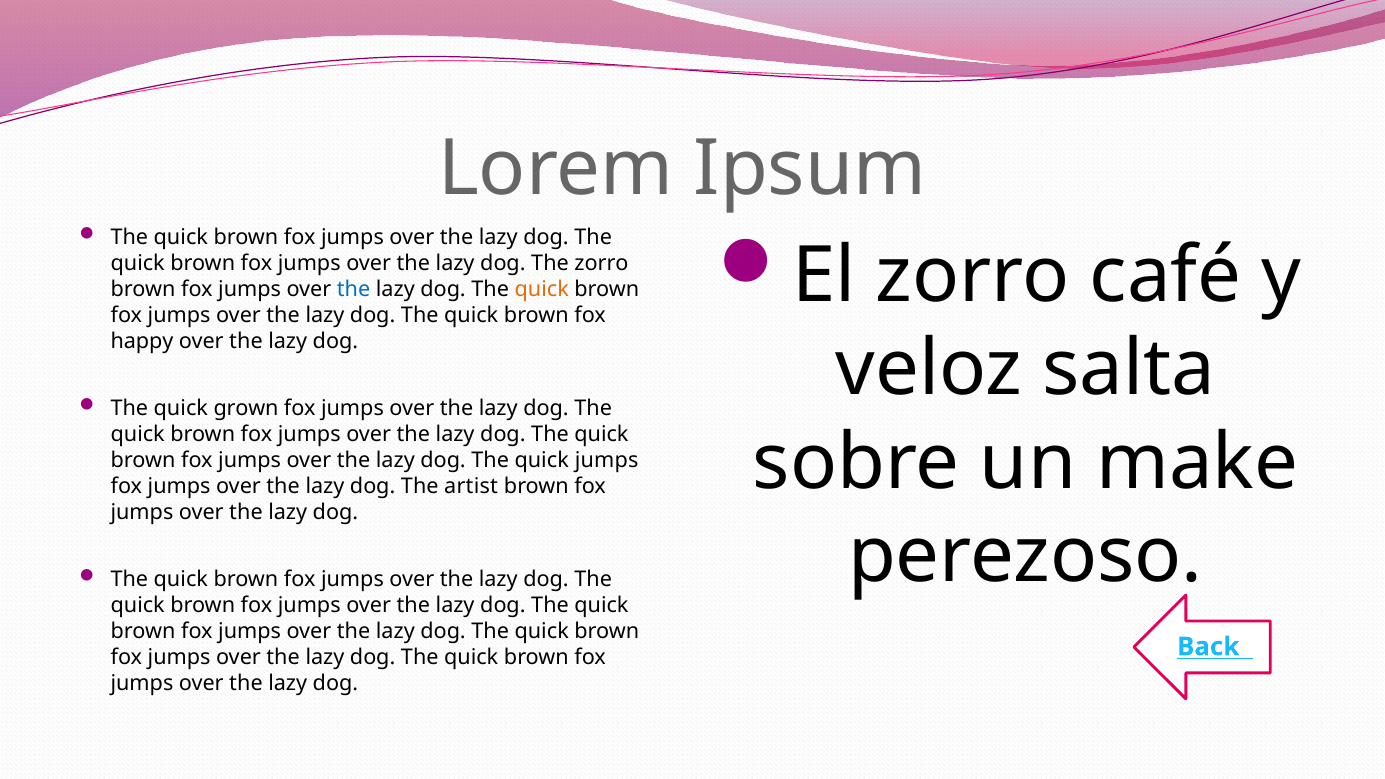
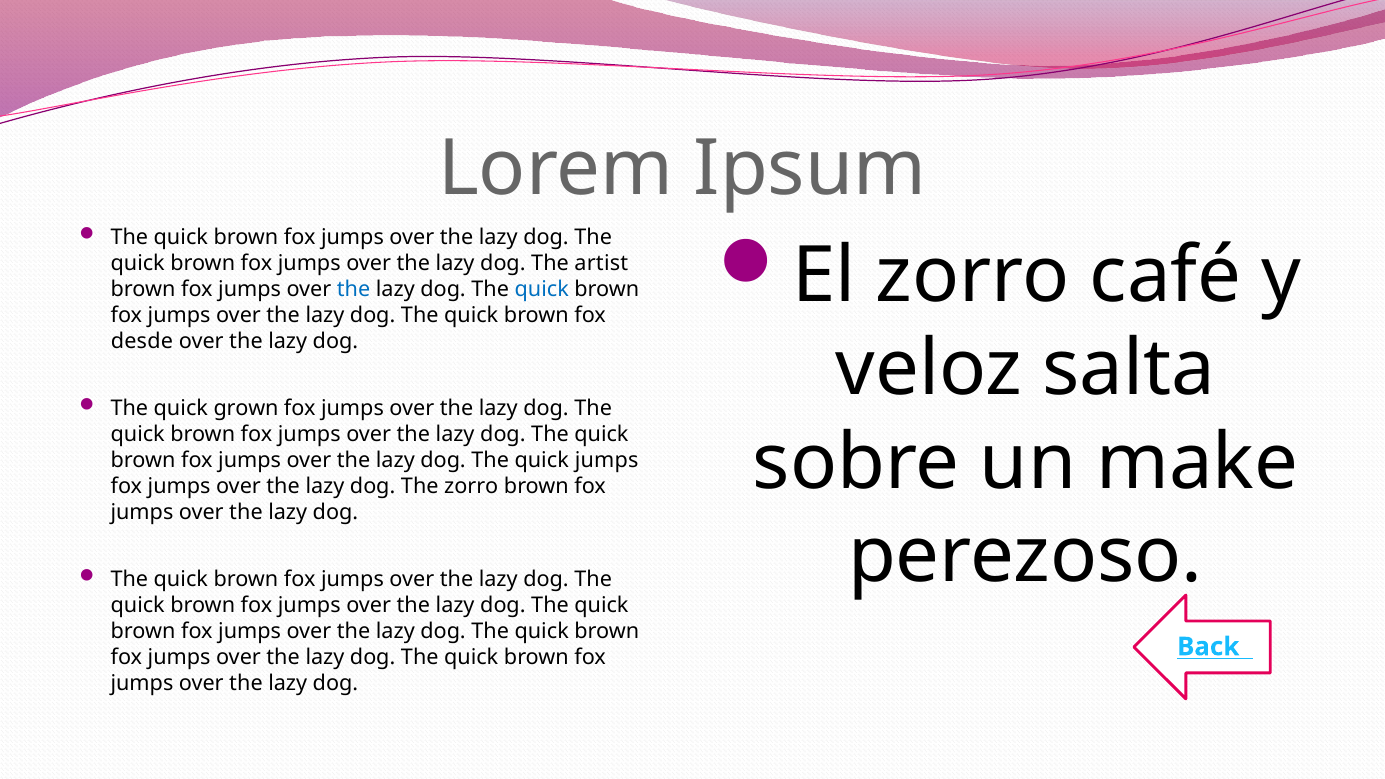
The zorro: zorro -> artist
quick at (542, 290) colour: orange -> blue
happy: happy -> desde
The artist: artist -> zorro
